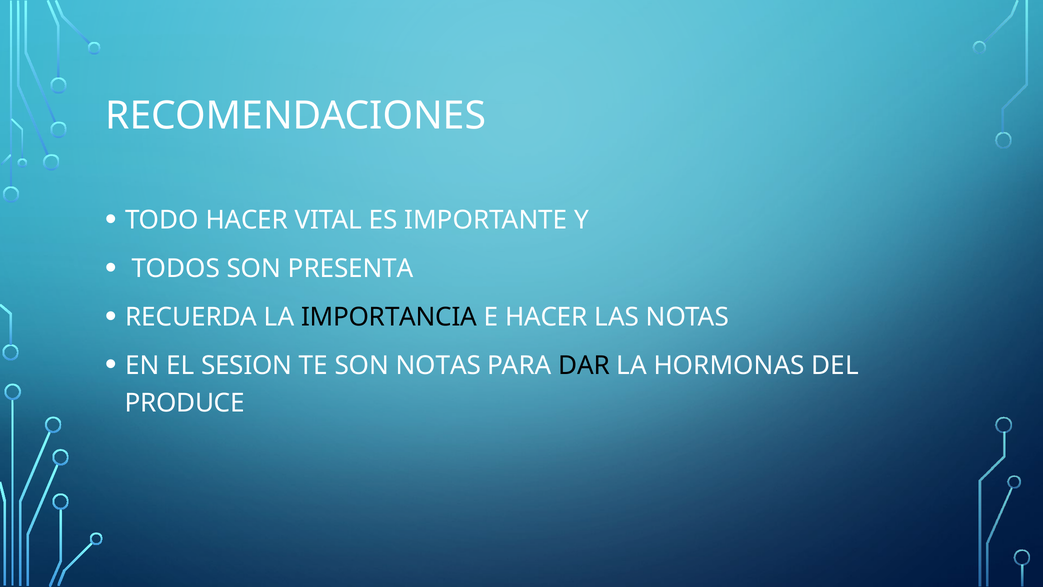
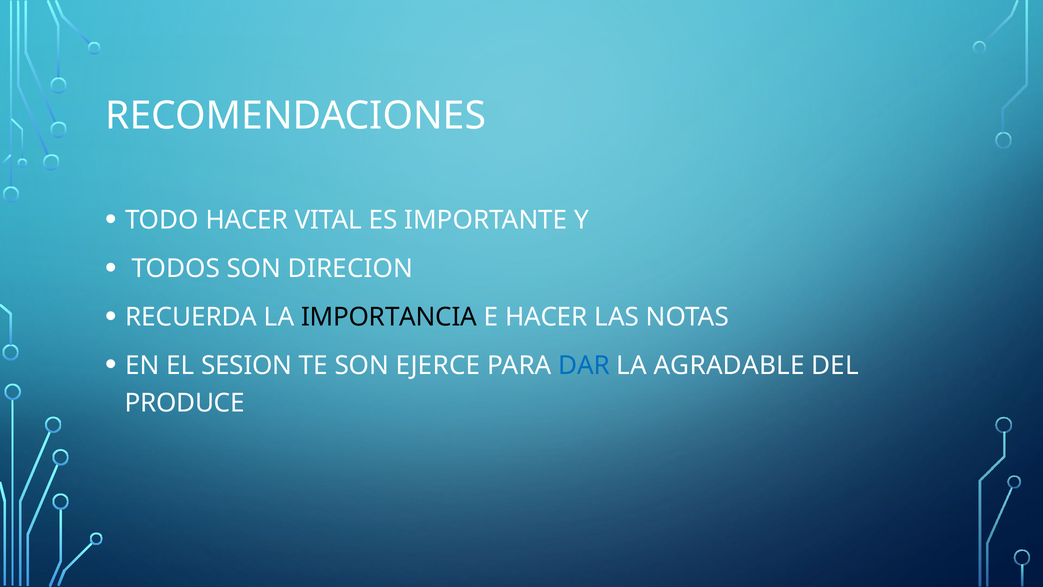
PRESENTA: PRESENTA -> DIRECION
SON NOTAS: NOTAS -> EJERCE
DAR colour: black -> blue
HORMONAS: HORMONAS -> AGRADABLE
